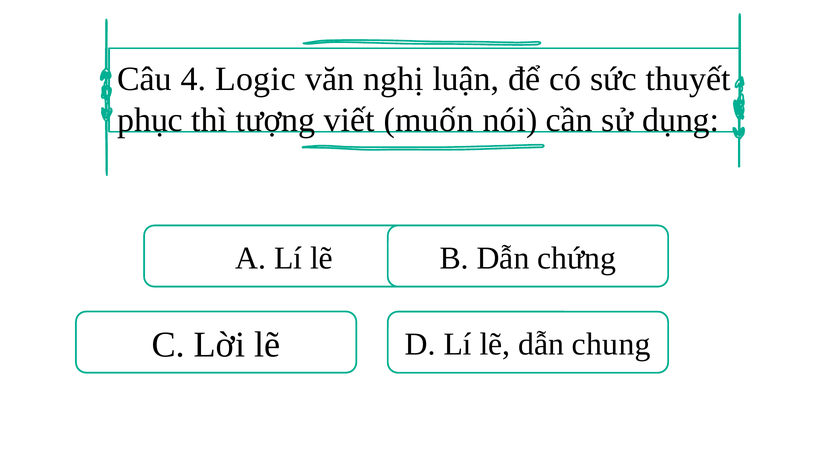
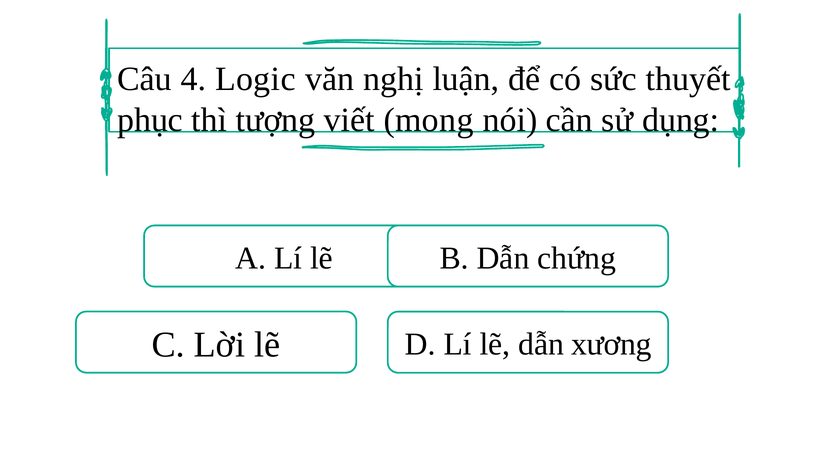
muốn: muốn -> mong
chung: chung -> xương
